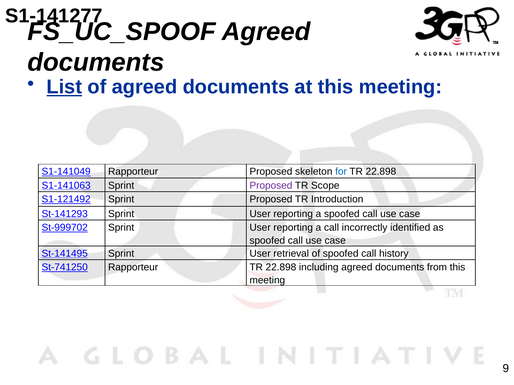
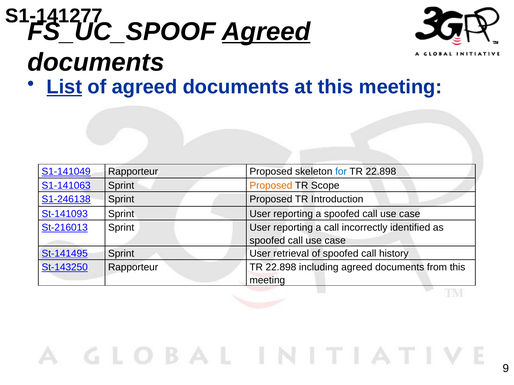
Agreed at (266, 32) underline: none -> present
Proposed at (271, 186) colour: purple -> orange
S1-121492: S1-121492 -> S1-246138
St-141293: St-141293 -> St-141093
St-999702: St-999702 -> St-216013
St-741250: St-741250 -> St-143250
